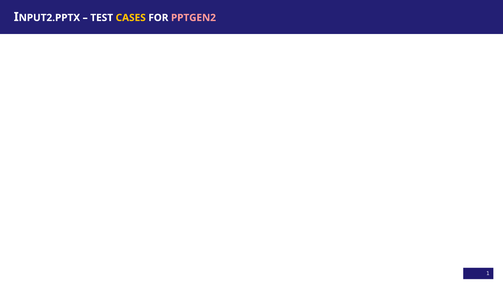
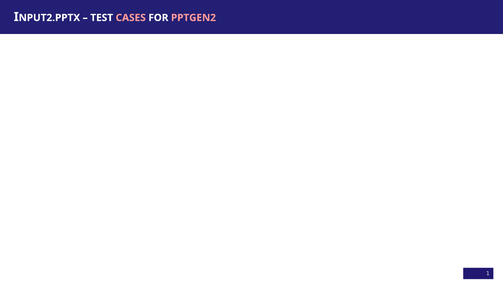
CASES colour: yellow -> pink
